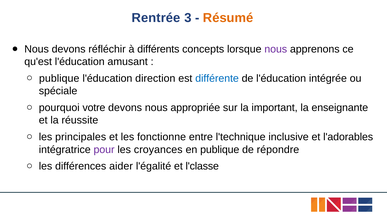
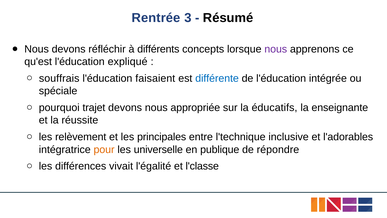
Résumé colour: orange -> black
amusant: amusant -> expliqué
publique at (59, 78): publique -> souffrais
direction: direction -> faisaient
votre: votre -> trajet
important: important -> éducatifs
principales: principales -> relèvement
fonctionne: fonctionne -> principales
pour colour: purple -> orange
croyances: croyances -> universelle
aider: aider -> vivait
